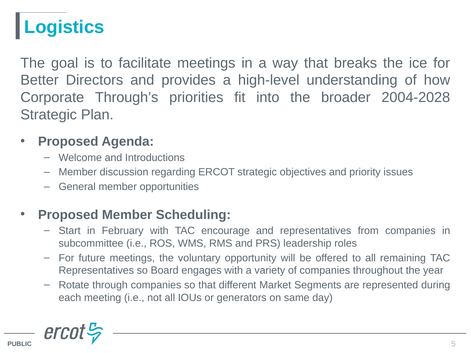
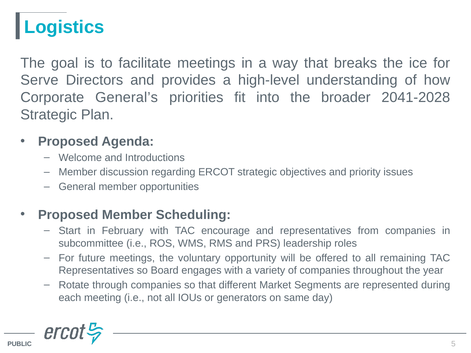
Better: Better -> Serve
Through’s: Through’s -> General’s
2004-2028: 2004-2028 -> 2041-2028
